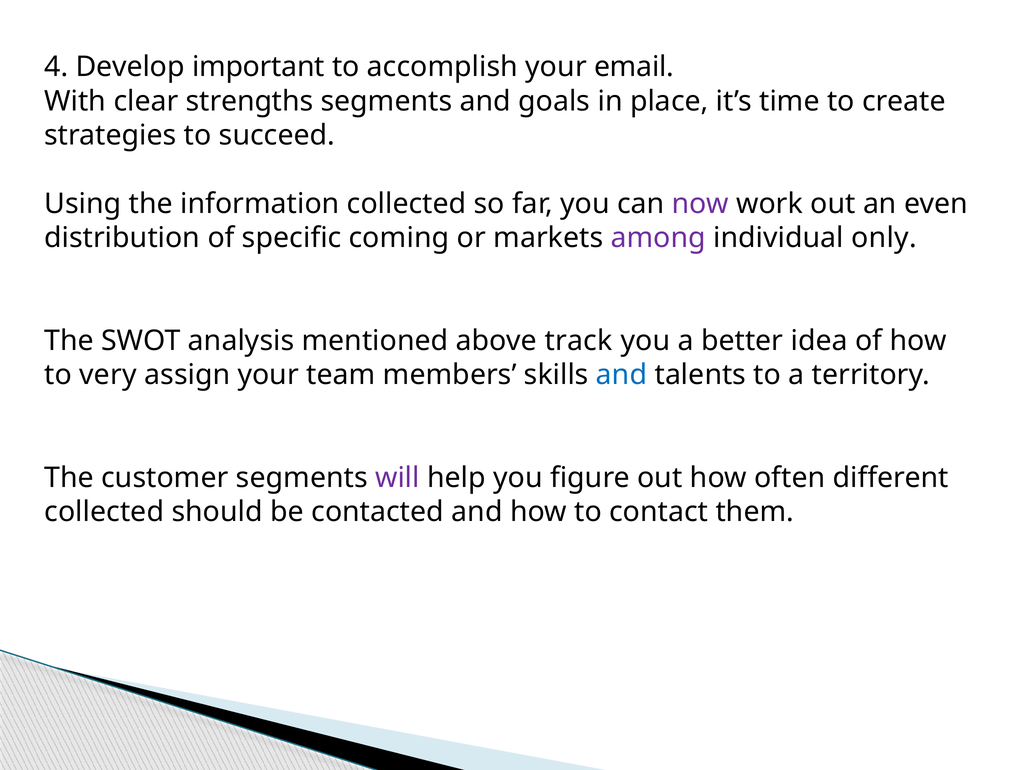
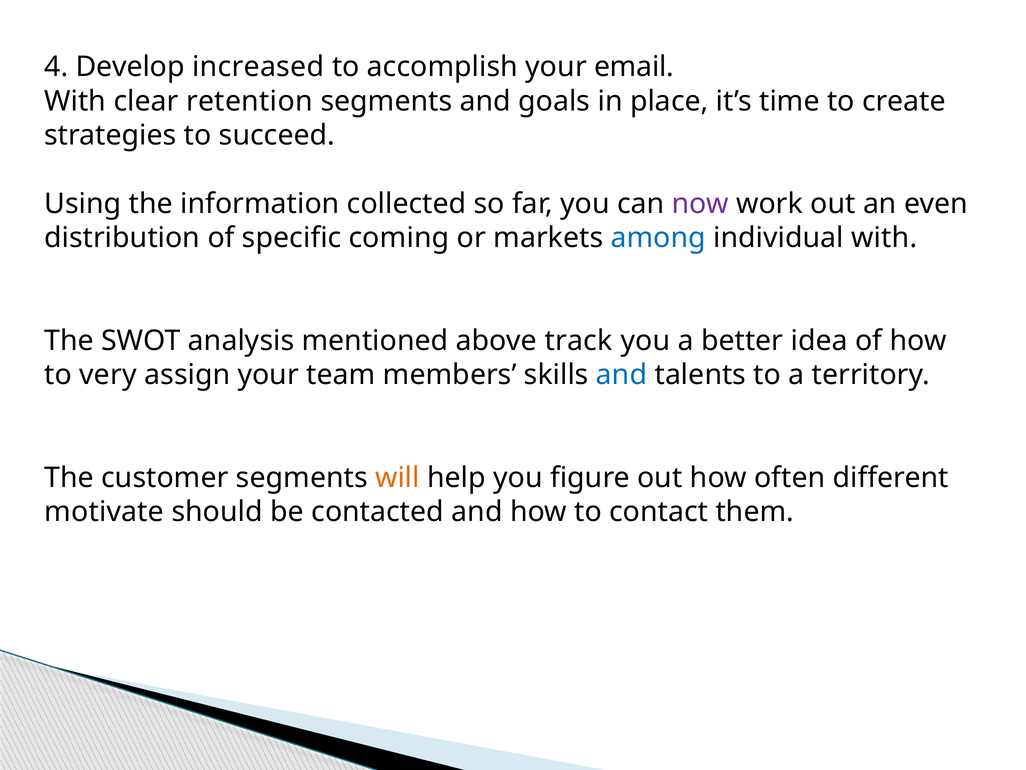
important: important -> increased
strengths: strengths -> retention
among colour: purple -> blue
individual only: only -> with
will colour: purple -> orange
collected at (104, 512): collected -> motivate
